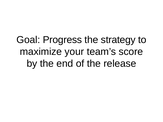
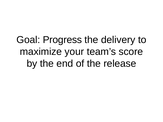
strategy: strategy -> delivery
